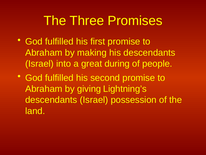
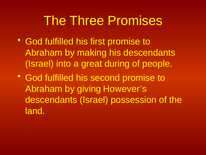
Lightning’s: Lightning’s -> However’s
